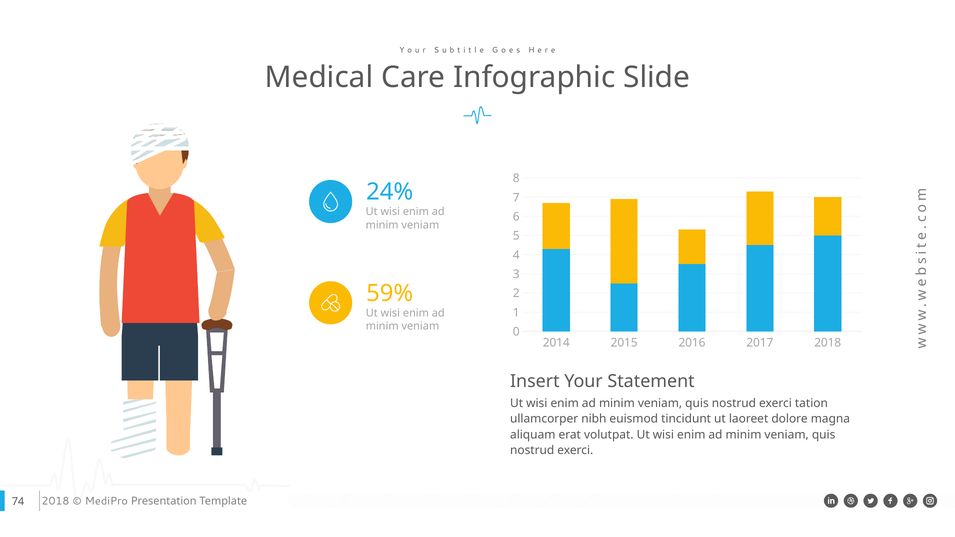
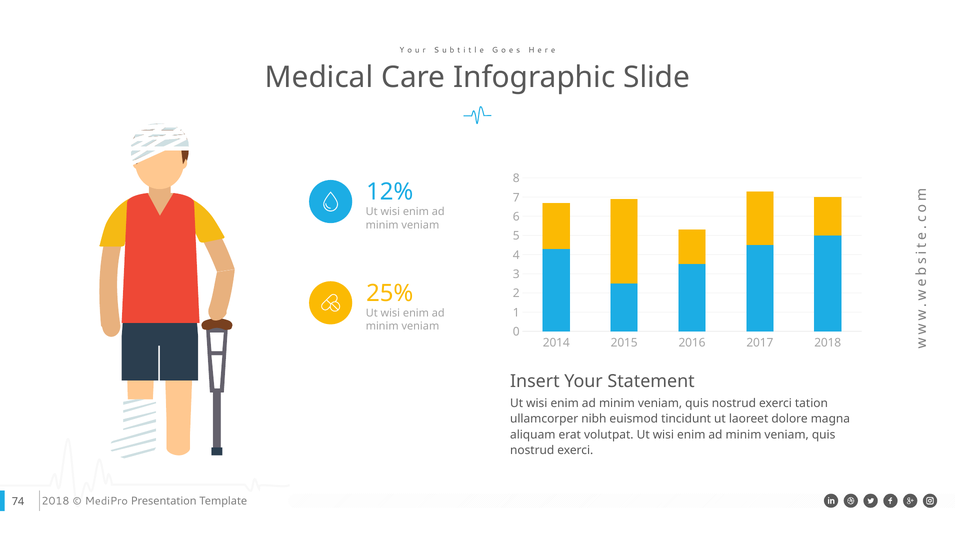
24%: 24% -> 12%
59%: 59% -> 25%
